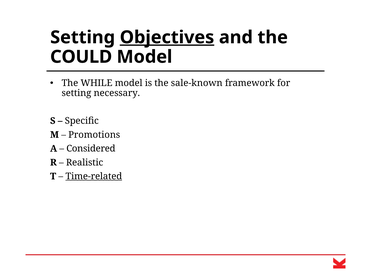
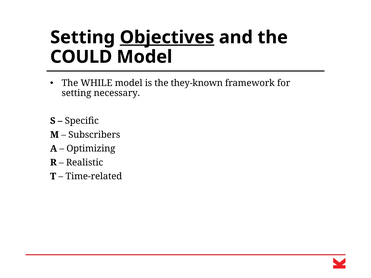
sale-known: sale-known -> they-known
Promotions: Promotions -> Subscribers
Considered: Considered -> Optimizing
Time-related underline: present -> none
